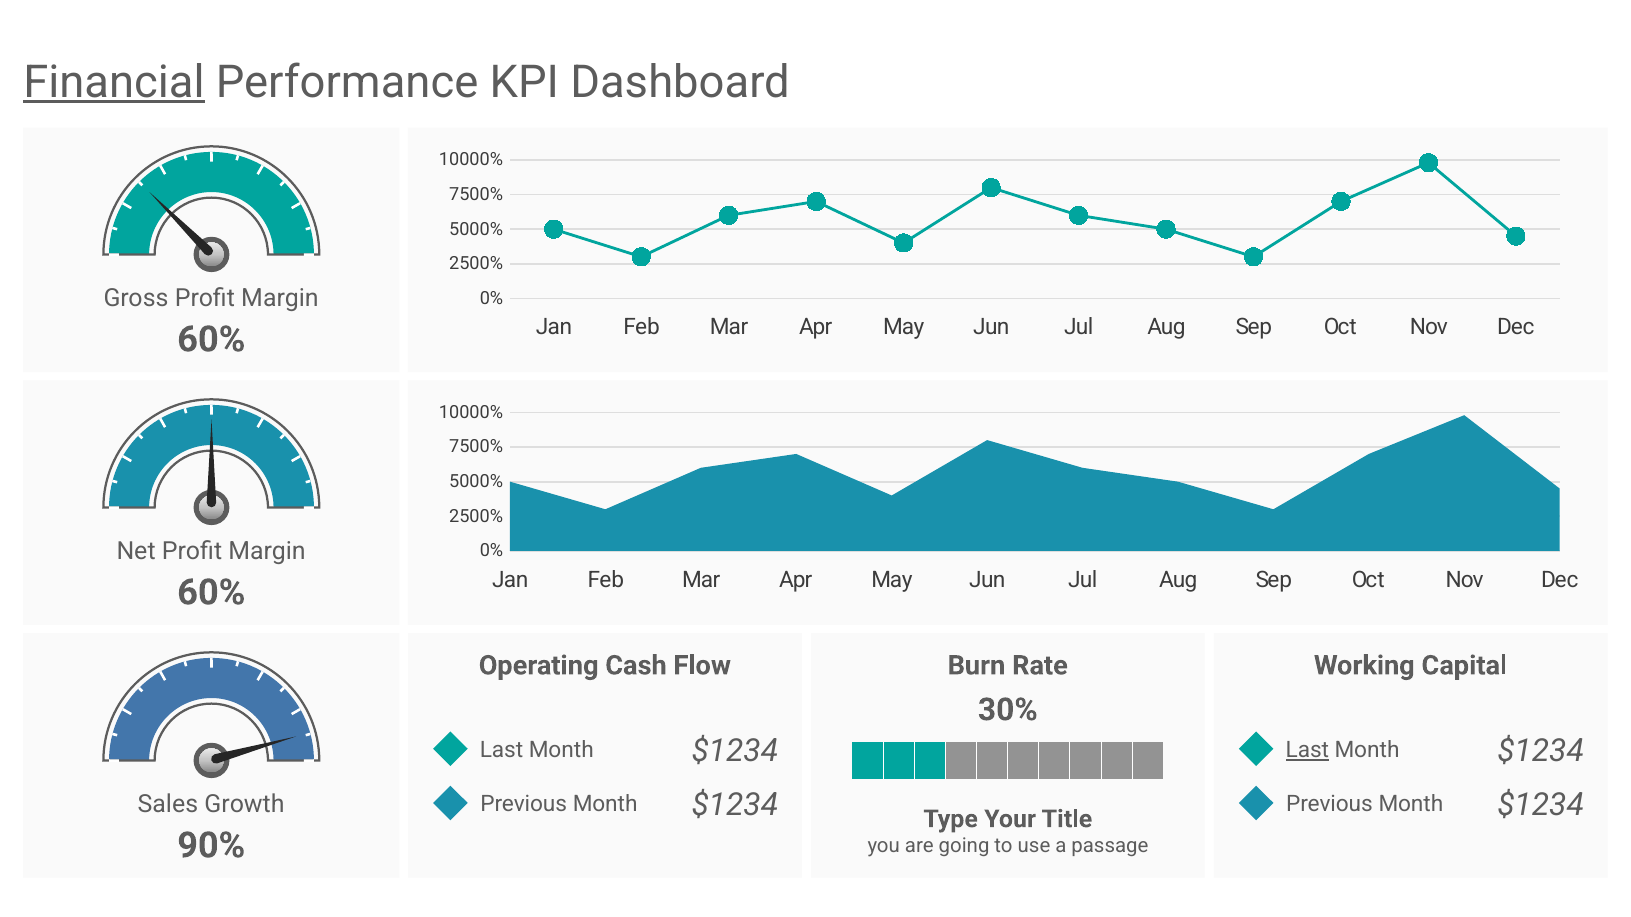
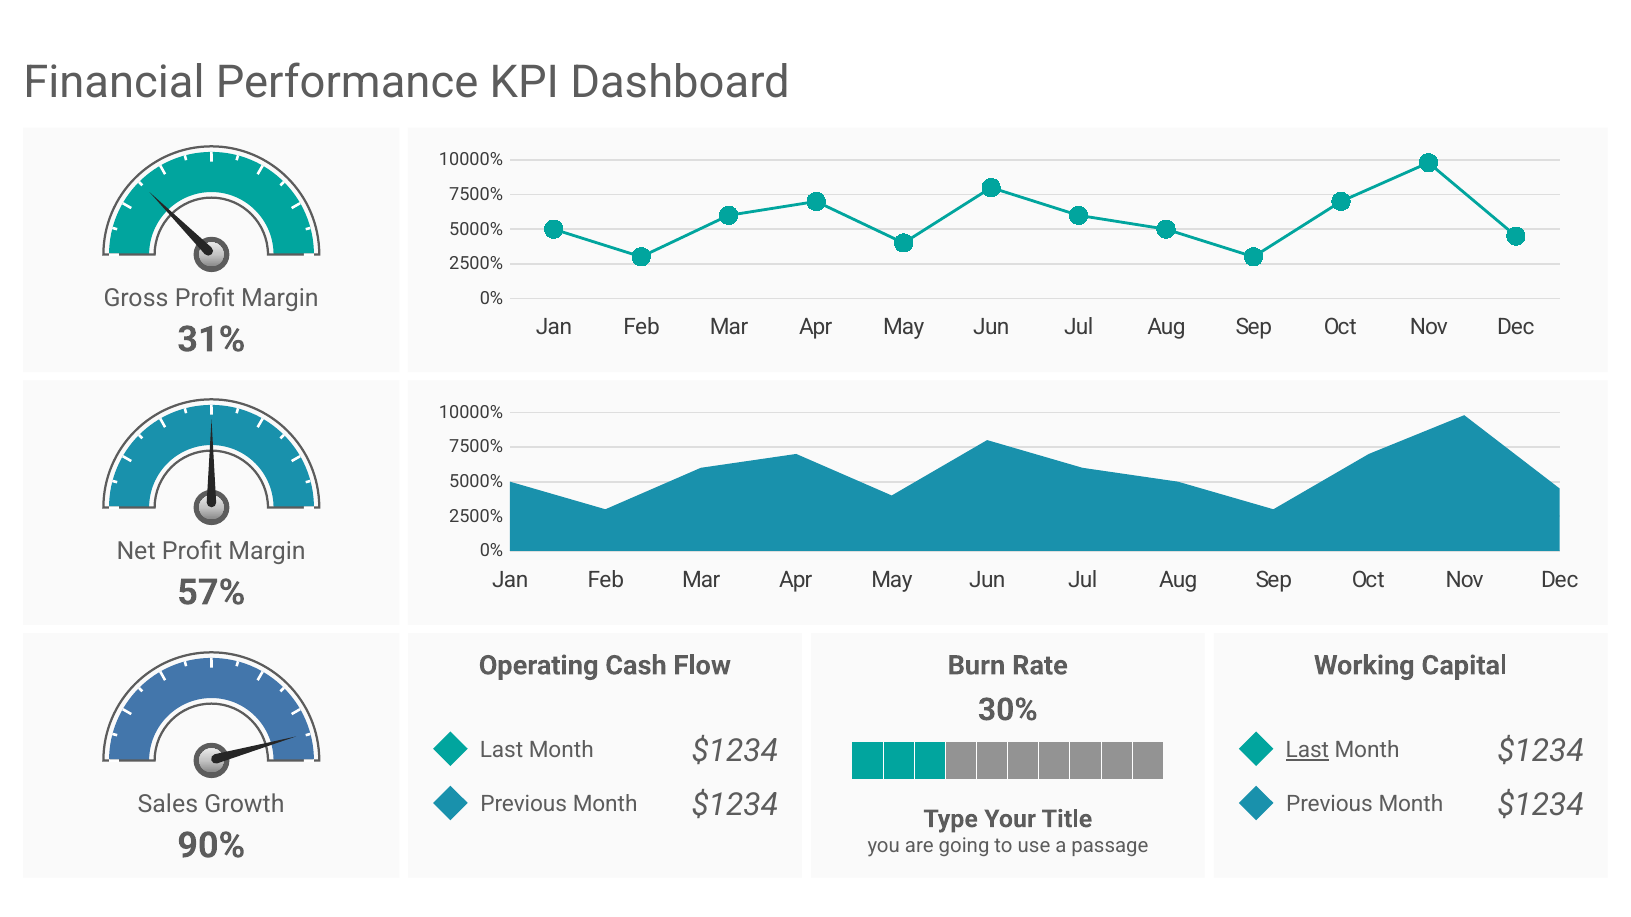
Financial underline: present -> none
60% at (211, 340): 60% -> 31%
60% at (211, 593): 60% -> 57%
